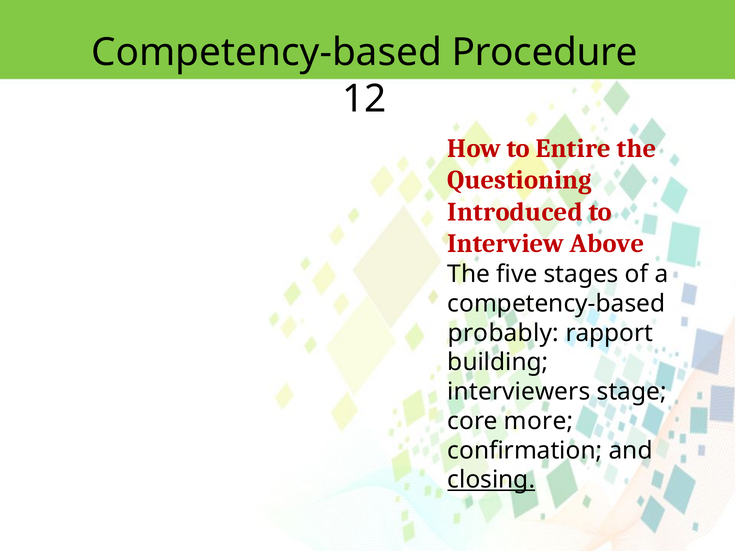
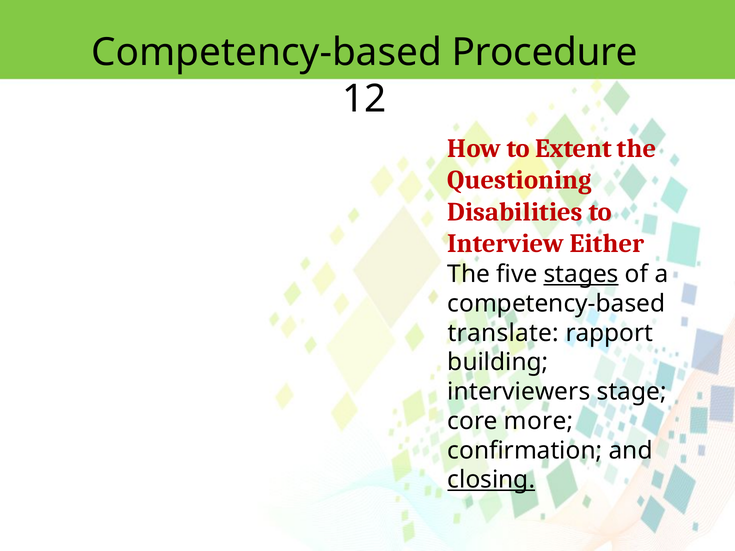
Entire: Entire -> Extent
Introduced: Introduced -> Disabilities
Above: Above -> Either
stages underline: none -> present
probably: probably -> translate
